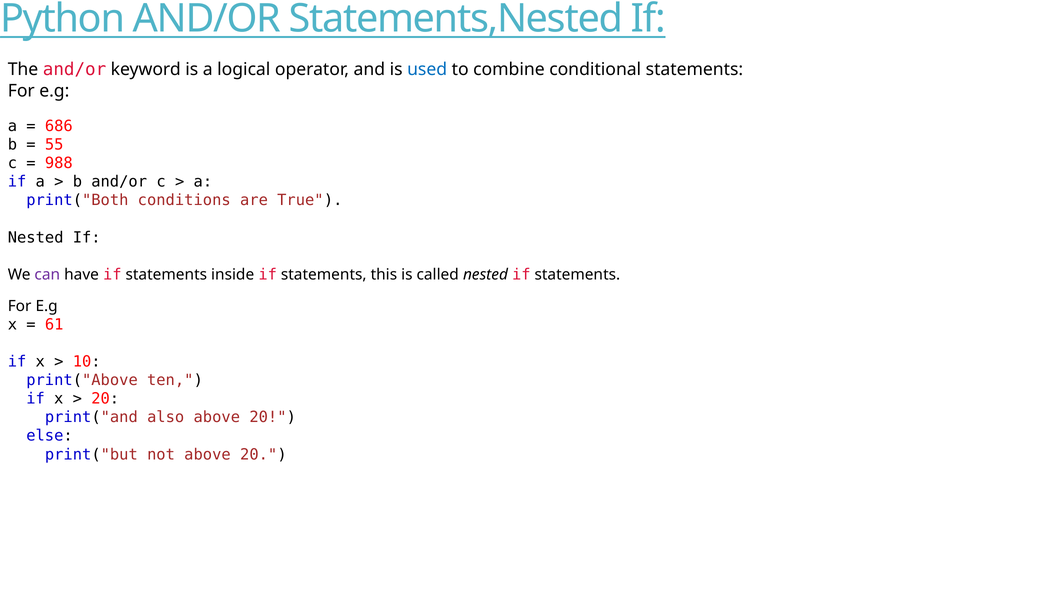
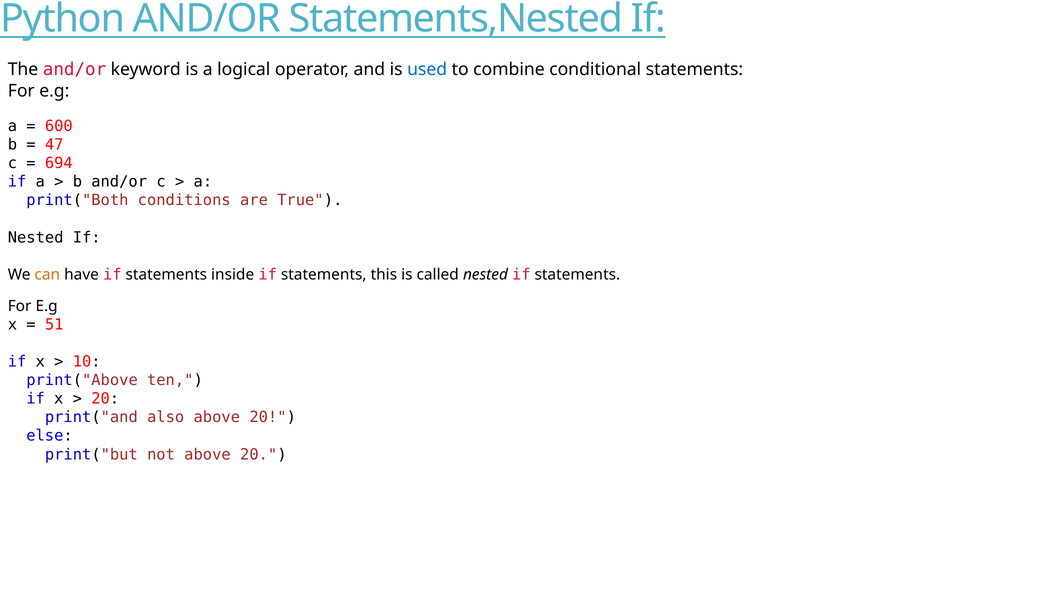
686: 686 -> 600
55: 55 -> 47
988: 988 -> 694
can colour: purple -> orange
61: 61 -> 51
